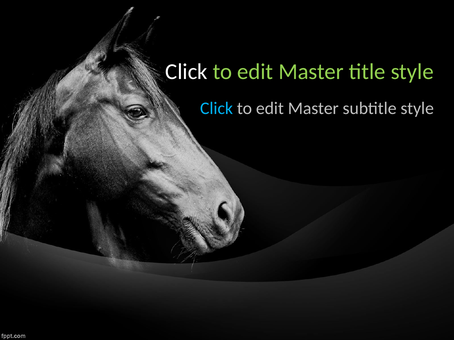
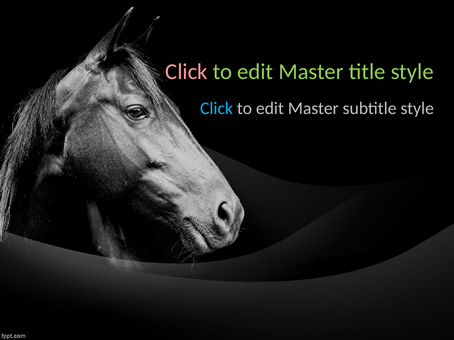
Click at (186, 72) colour: white -> pink
